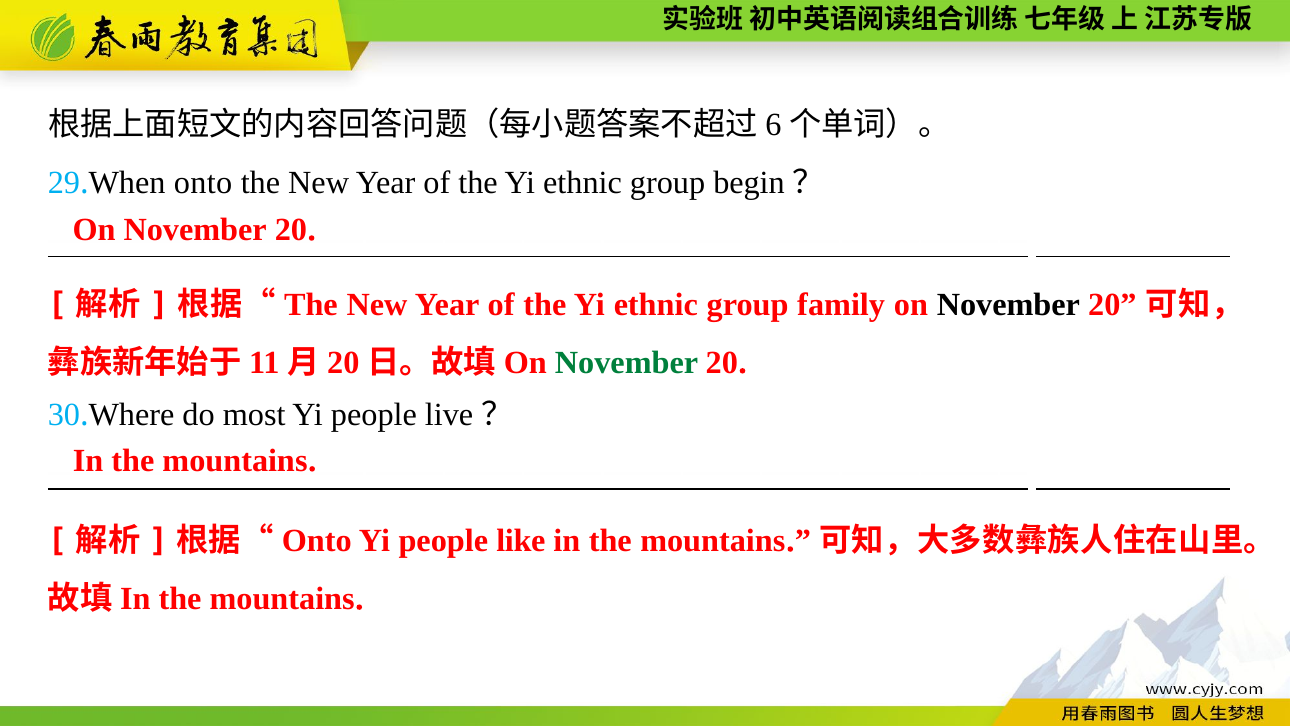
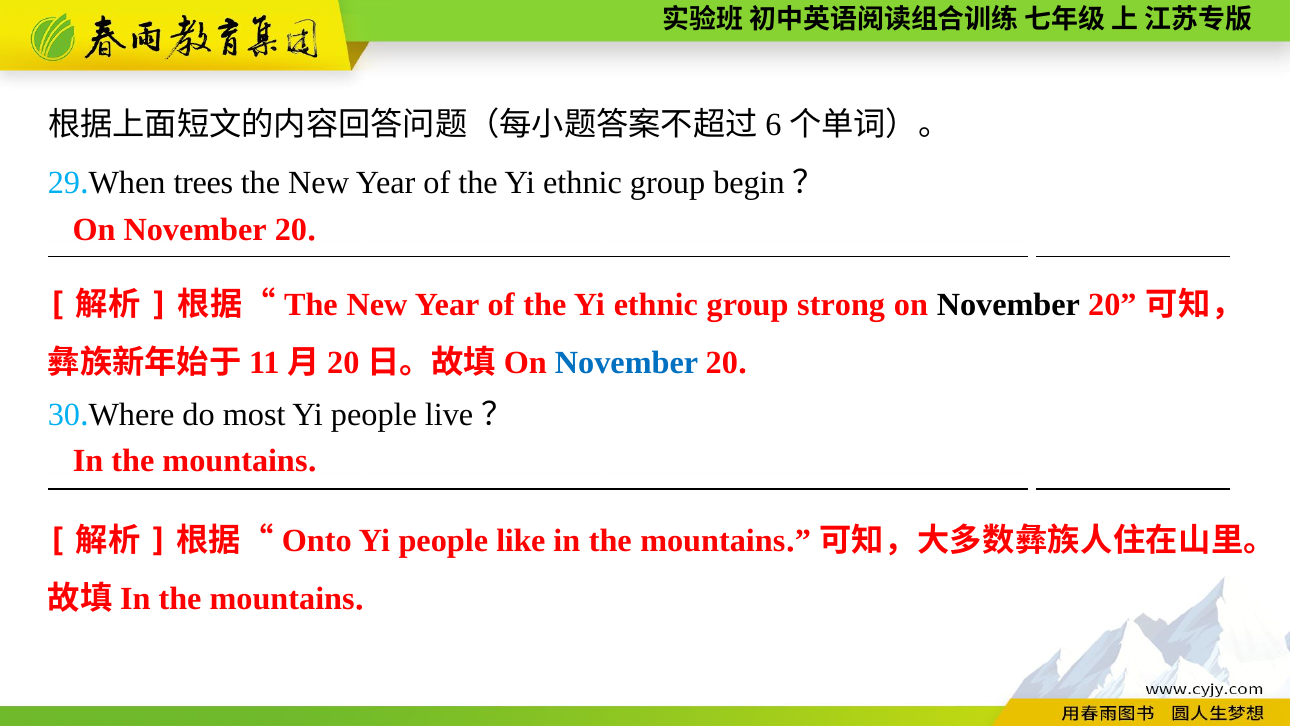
onto at (203, 183): onto -> trees
family: family -> strong
November at (627, 362) colour: green -> blue
